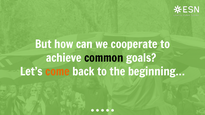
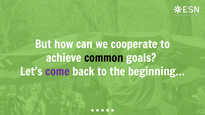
come colour: orange -> purple
